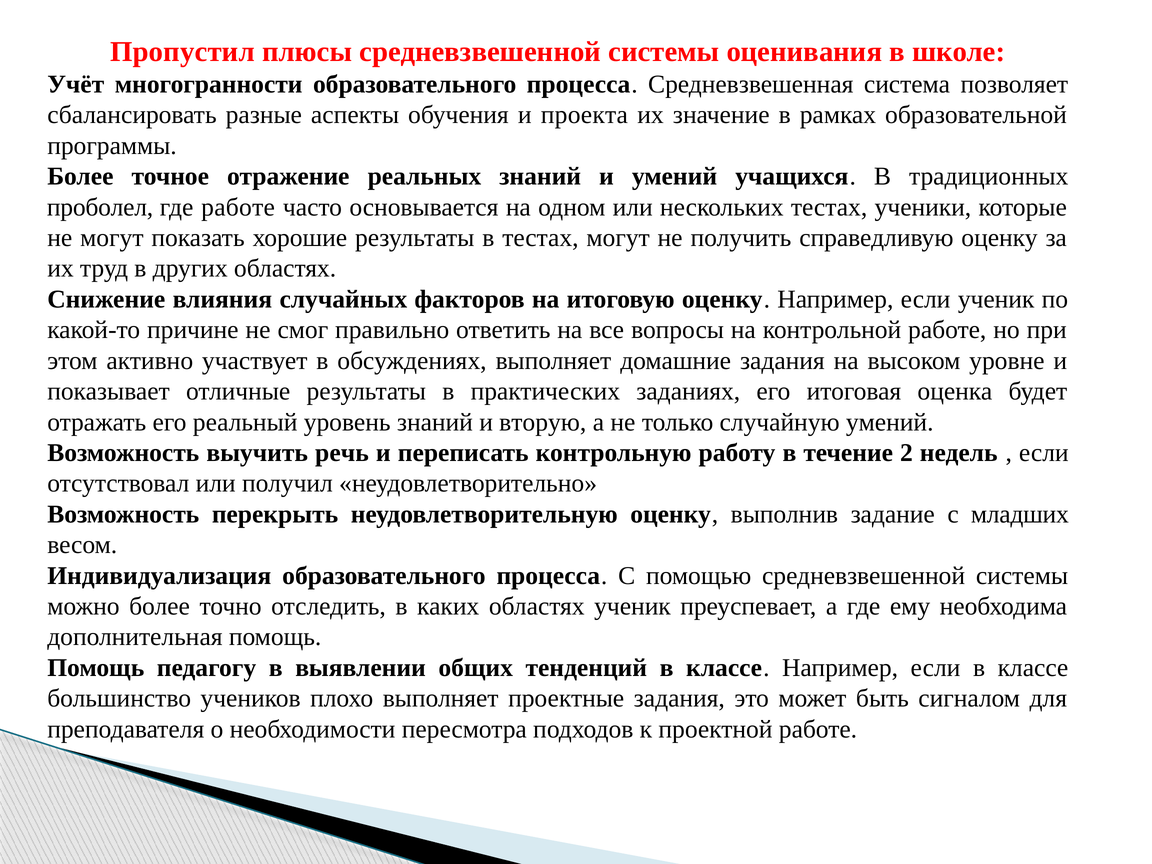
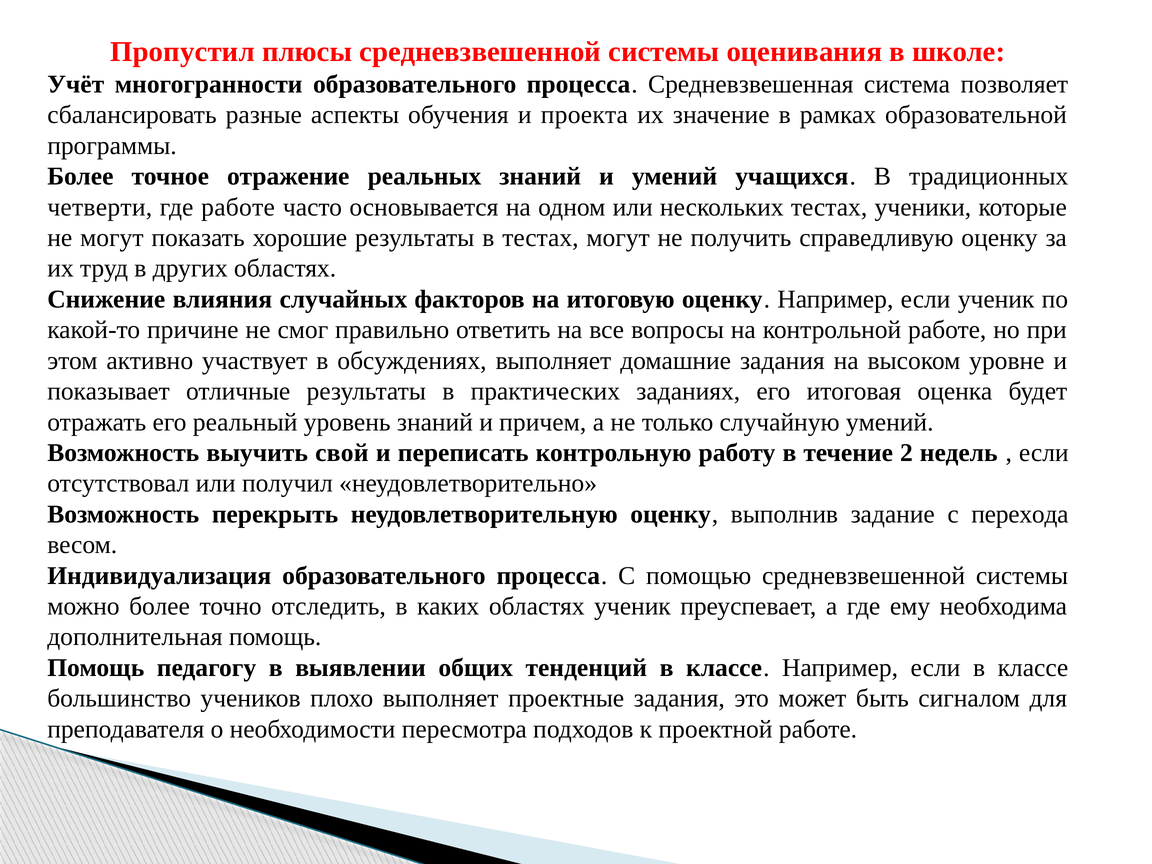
проболел: проболел -> четверти
вторую: вторую -> причем
речь: речь -> свой
младших: младших -> перехода
